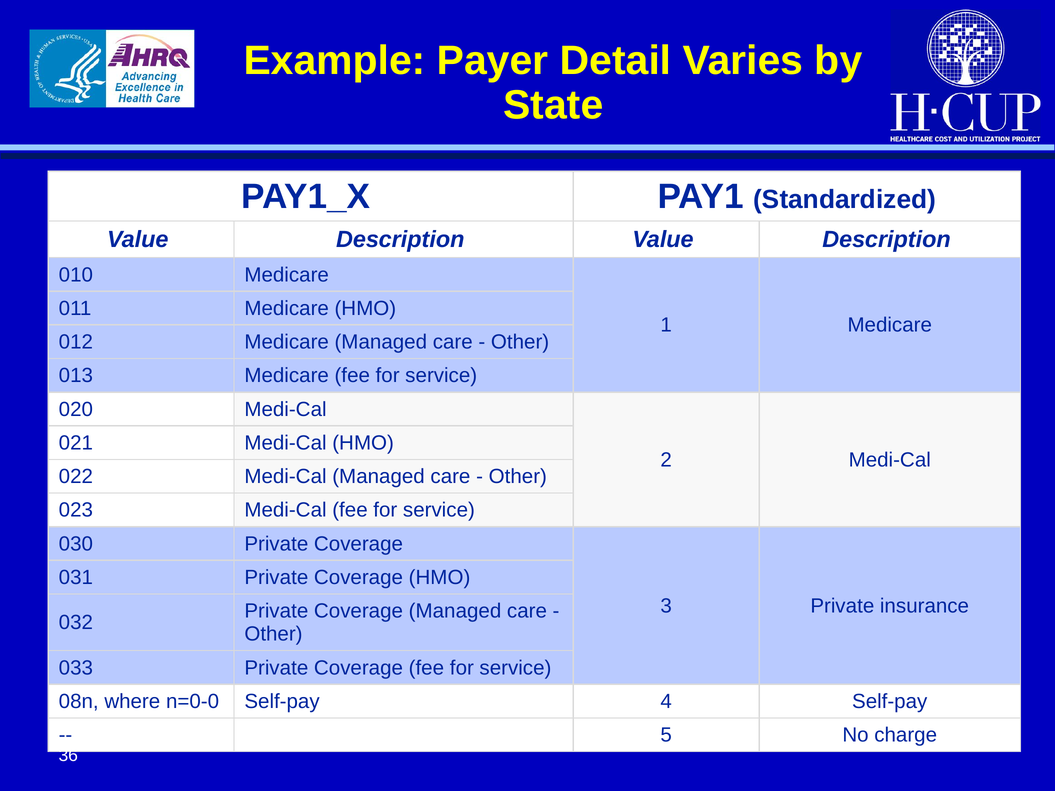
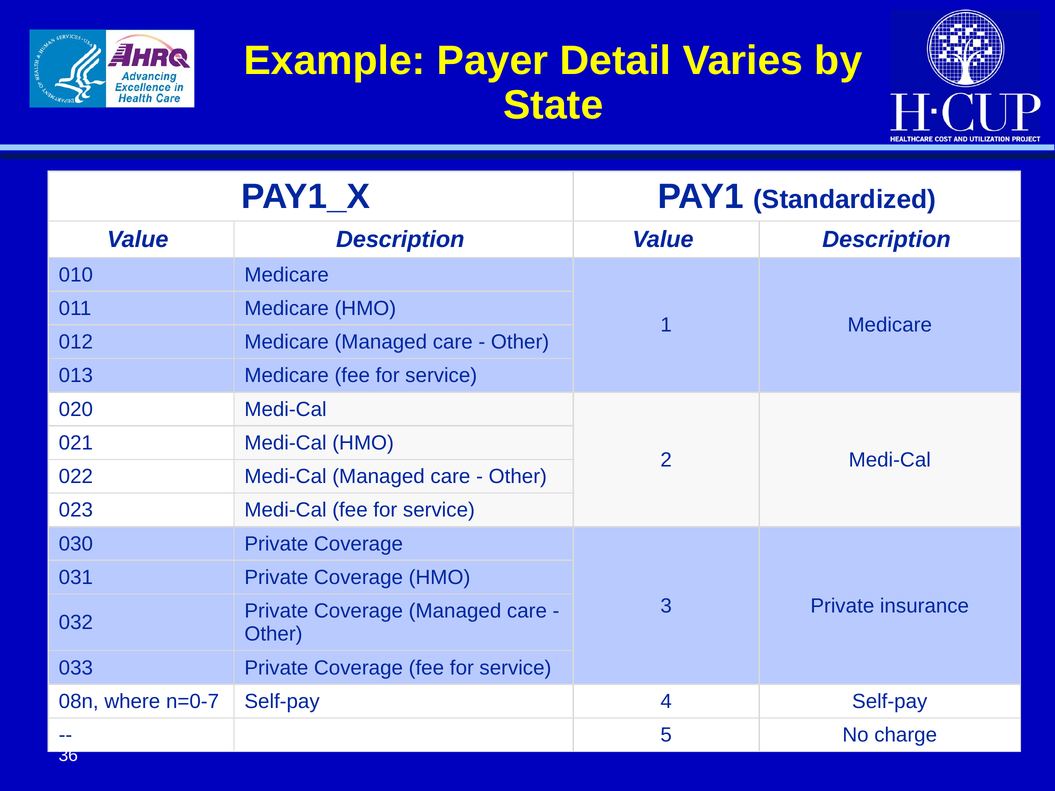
n=0-0: n=0-0 -> n=0-7
